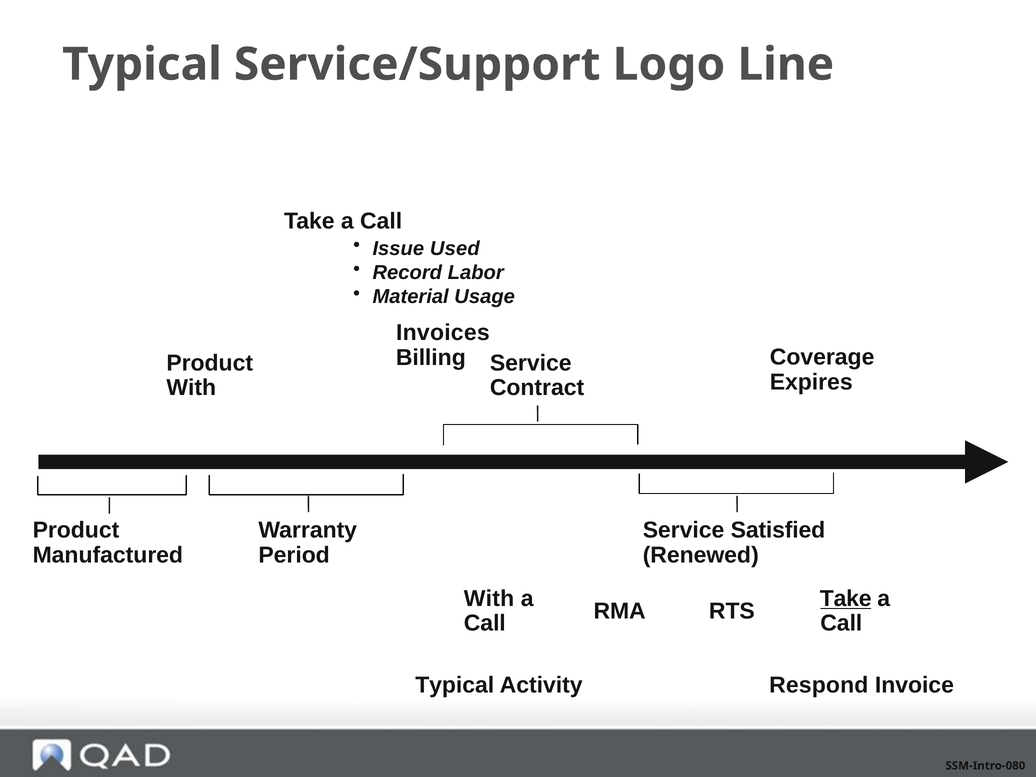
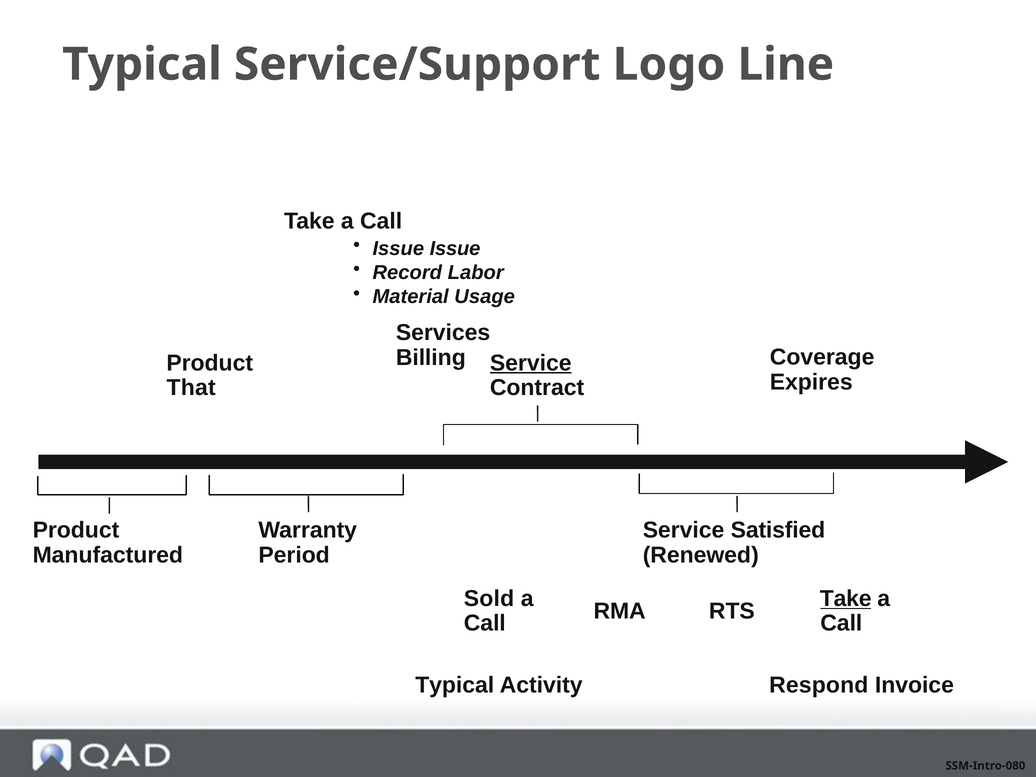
Issue Used: Used -> Issue
Invoices: Invoices -> Services
Service at (531, 363) underline: none -> present
With at (191, 388): With -> That
With at (489, 599): With -> Sold
